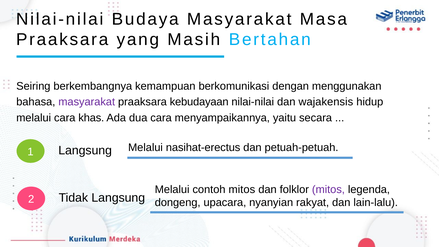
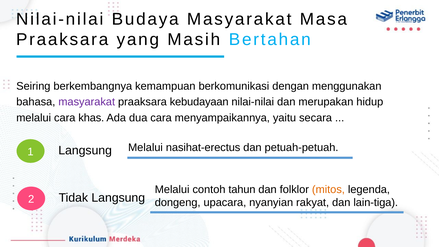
wajakensis: wajakensis -> merupakan
contoh mitos: mitos -> tahun
mitos at (328, 189) colour: purple -> orange
lain-lalu: lain-lalu -> lain-tiga
